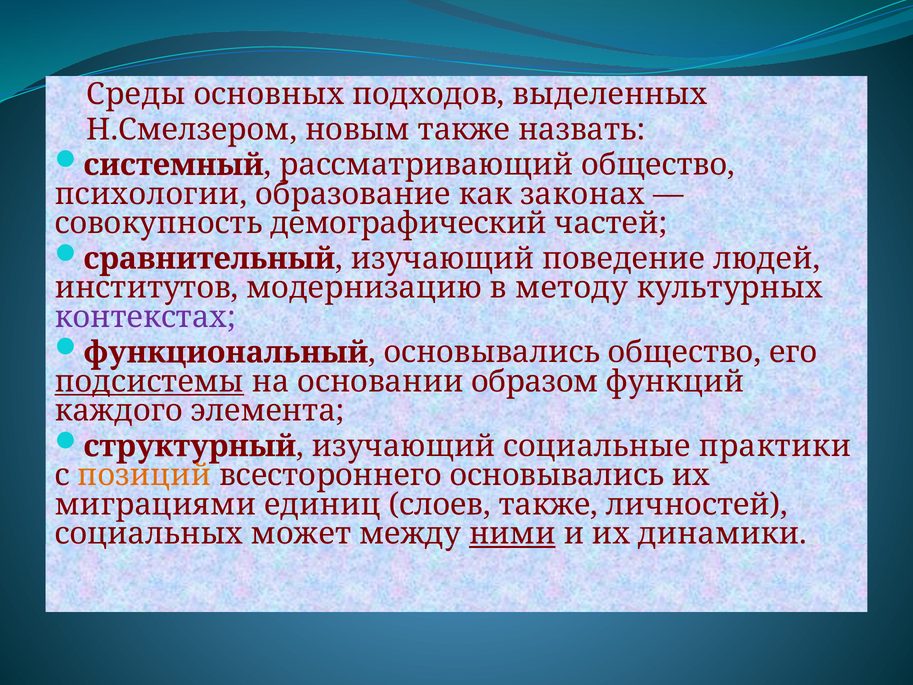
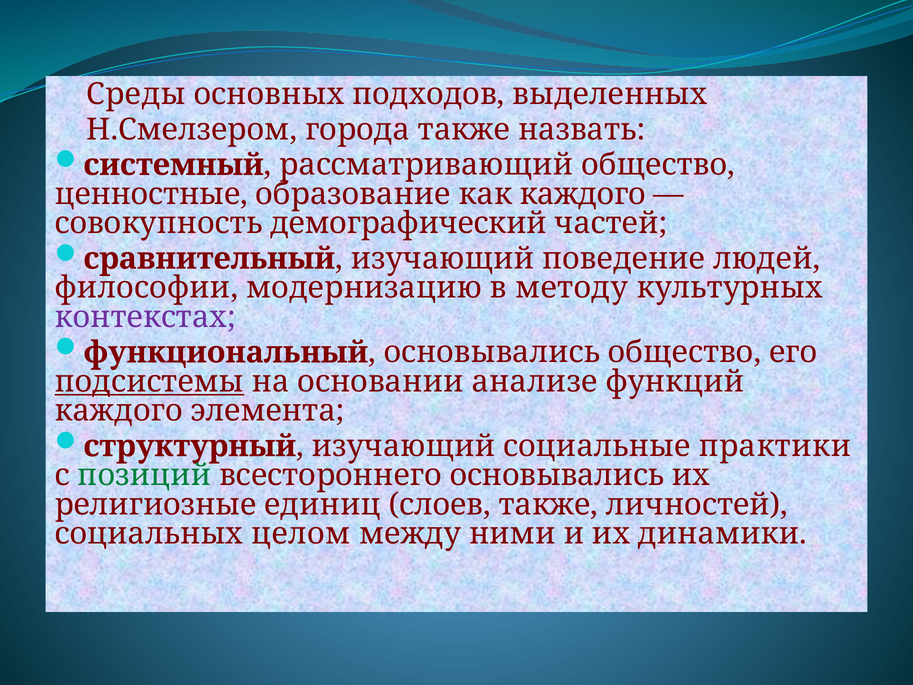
новым: новым -> города
психологии: психологии -> ценностные
как законах: законах -> каждого
институтов: институтов -> философии
образом: образом -> анализе
позиций colour: orange -> green
миграциями: миграциями -> религиозные
может: может -> целом
ними underline: present -> none
